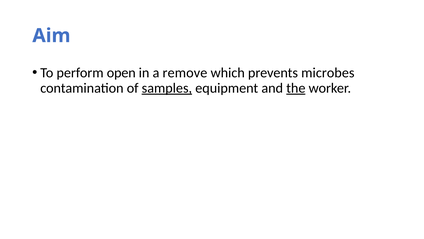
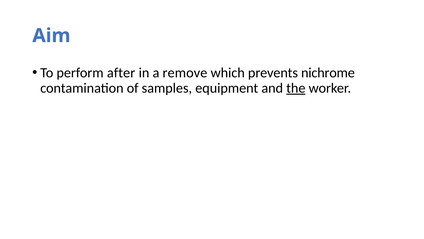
open: open -> after
microbes: microbes -> nichrome
samples underline: present -> none
